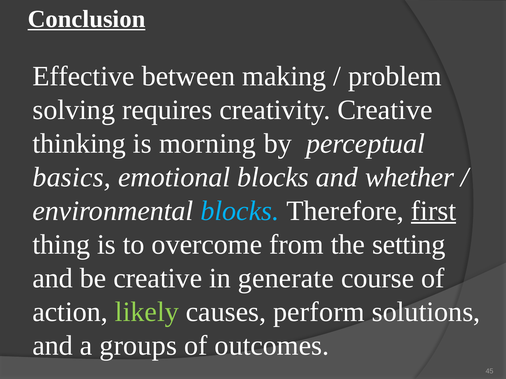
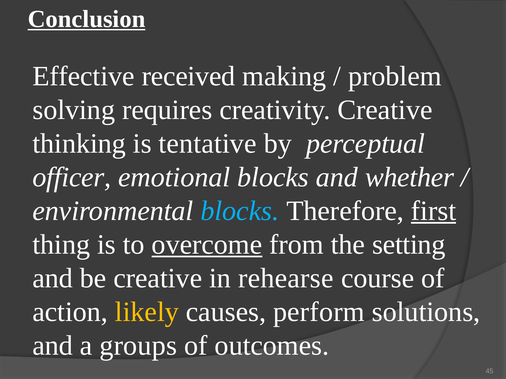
between: between -> received
morning: morning -> tentative
basics: basics -> officer
overcome underline: none -> present
generate: generate -> rehearse
likely colour: light green -> yellow
